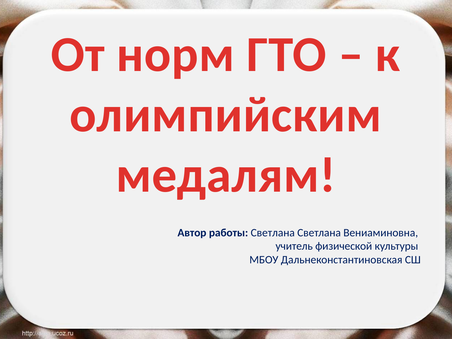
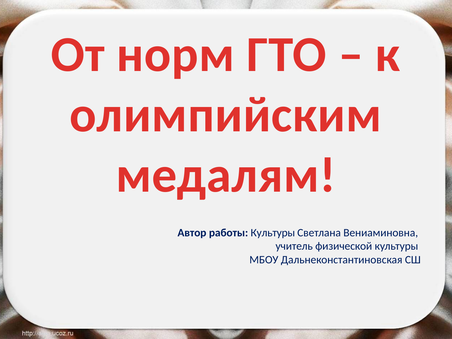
работы Светлана: Светлана -> Культуры
